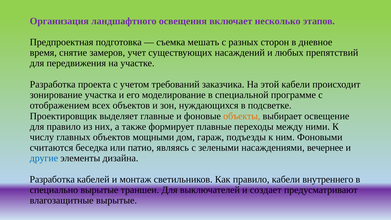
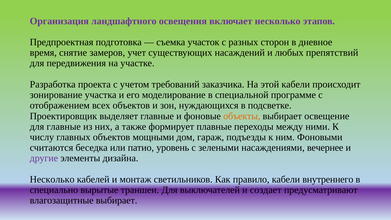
мешать: мешать -> участок
для правило: правило -> главные
являясь: являясь -> уровень
другие colour: blue -> purple
Разработка at (52, 179): Разработка -> Несколько
влагозащитные вырытые: вырытые -> выбирает
